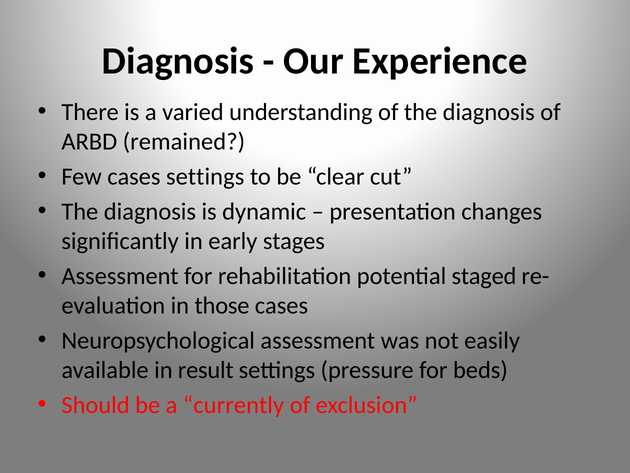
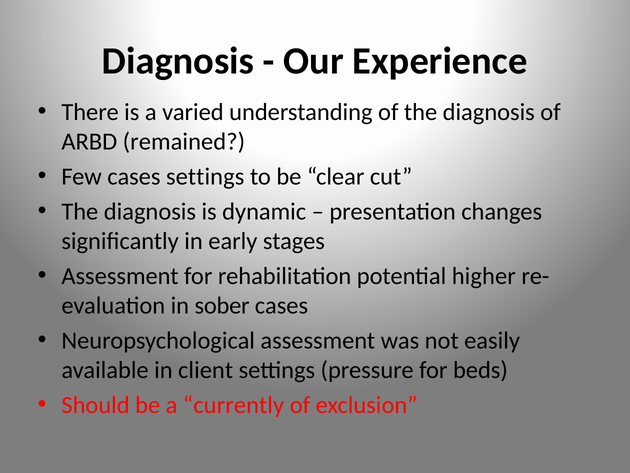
staged: staged -> higher
those: those -> sober
result: result -> client
